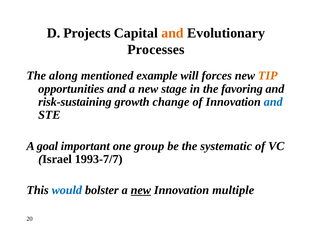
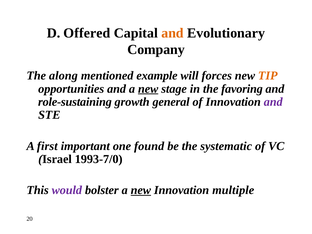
Projects: Projects -> Offered
Processes: Processes -> Company
new at (148, 89) underline: none -> present
risk-sustaining: risk-sustaining -> role-sustaining
change: change -> general
and at (273, 102) colour: blue -> purple
goal: goal -> first
group: group -> found
1993-7/7: 1993-7/7 -> 1993-7/0
would colour: blue -> purple
